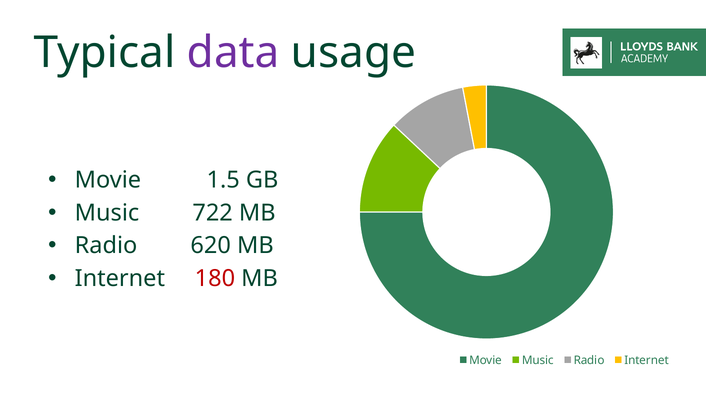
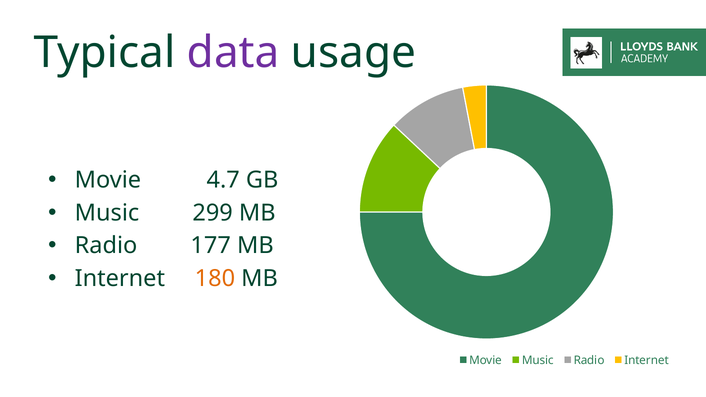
1.5: 1.5 -> 4.7
722: 722 -> 299
620: 620 -> 177
180 colour: red -> orange
